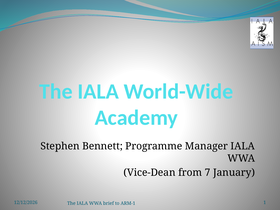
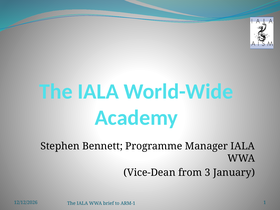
7: 7 -> 3
